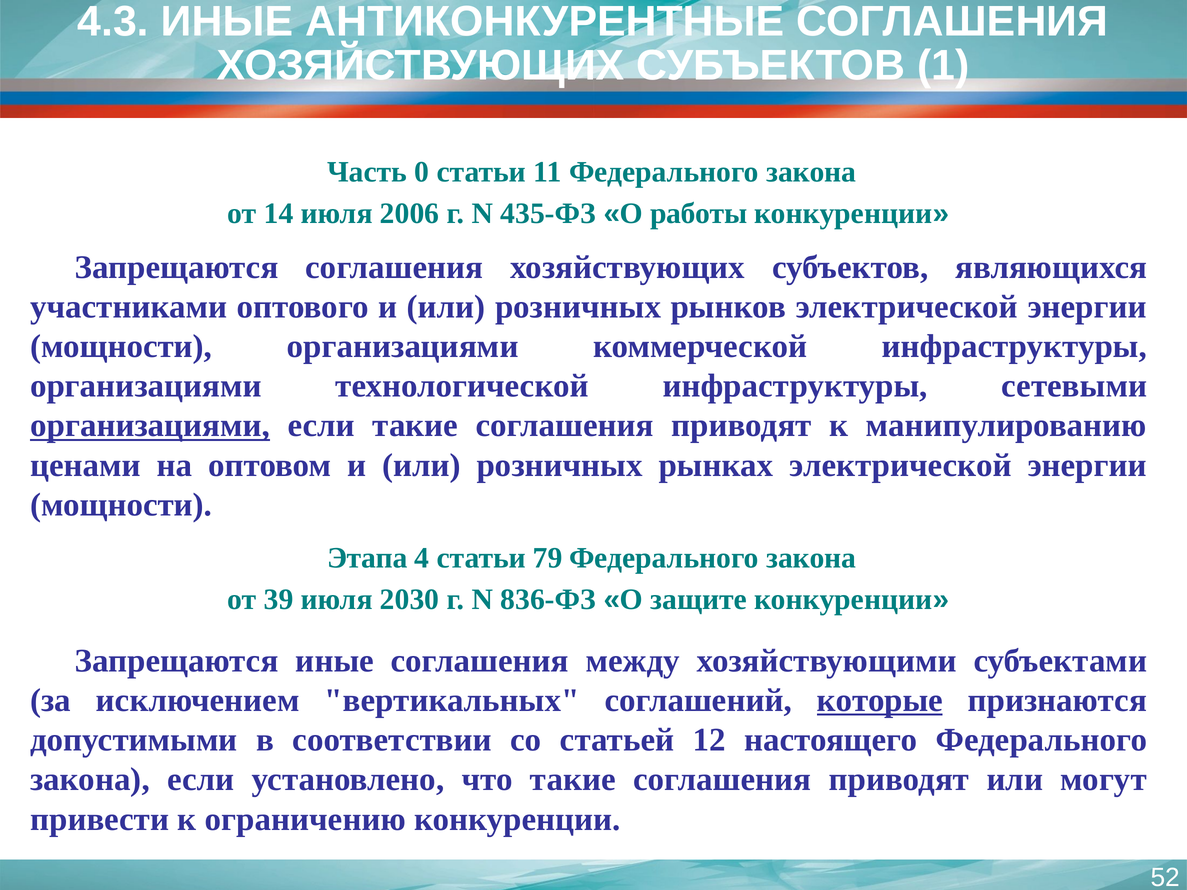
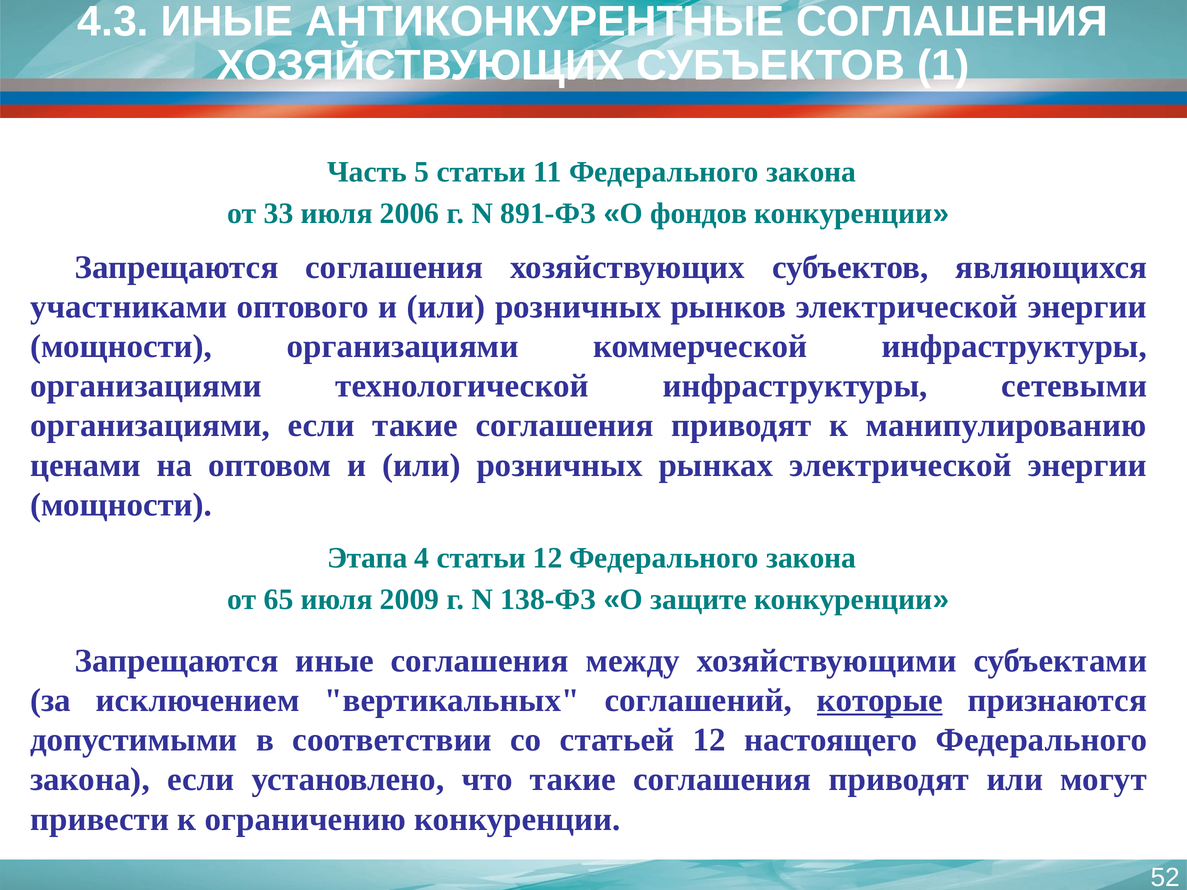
0: 0 -> 5
14: 14 -> 33
435-ФЗ: 435-ФЗ -> 891-ФЗ
работы: работы -> фондов
организациями at (150, 426) underline: present -> none
статьи 79: 79 -> 12
39: 39 -> 65
2030: 2030 -> 2009
836-ФЗ: 836-ФЗ -> 138-ФЗ
